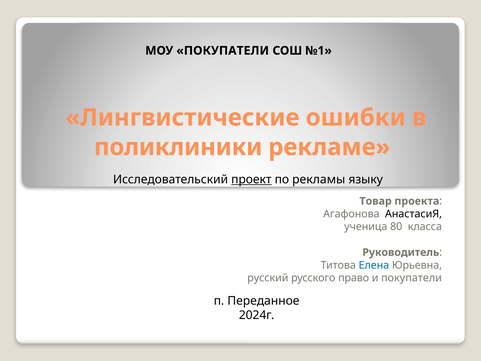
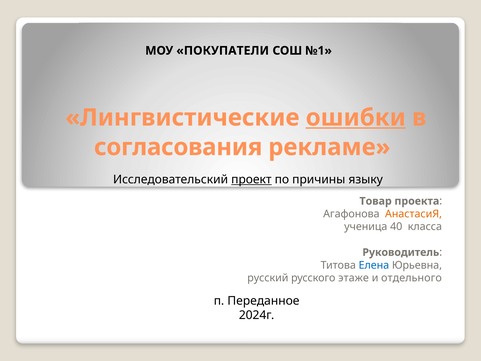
ошибки underline: none -> present
поликлиники: поликлиники -> согласования
рекламы: рекламы -> причины
АнастасиЯ colour: black -> orange
80: 80 -> 40
право: право -> этаже
и покупатели: покупатели -> отдельного
